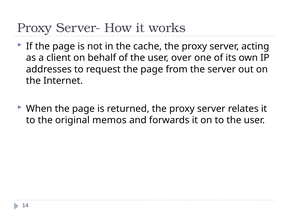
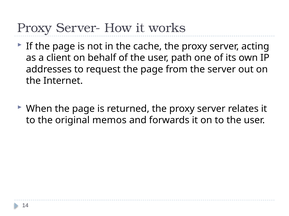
over: over -> path
